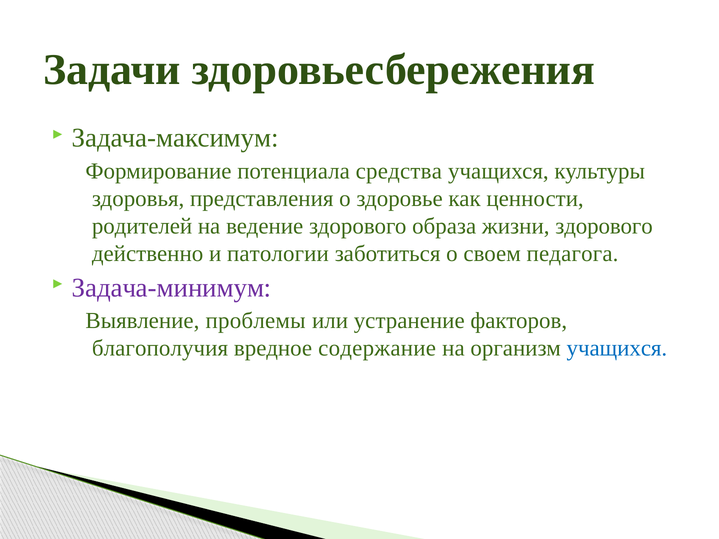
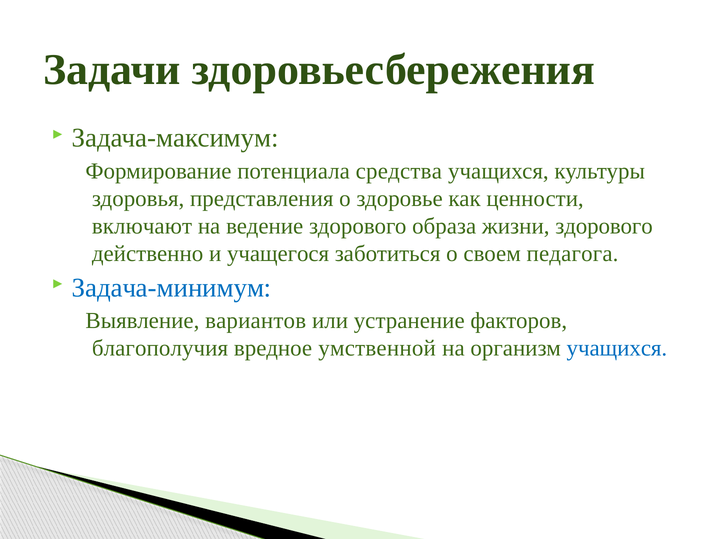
родителей: родителей -> включают
патологии: патологии -> учащегося
Задача-минимум colour: purple -> blue
проблемы: проблемы -> вариантов
содержание: содержание -> умственной
